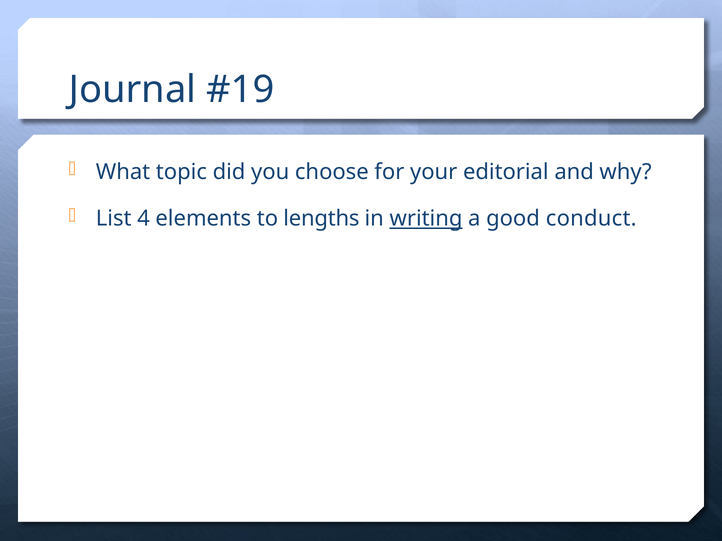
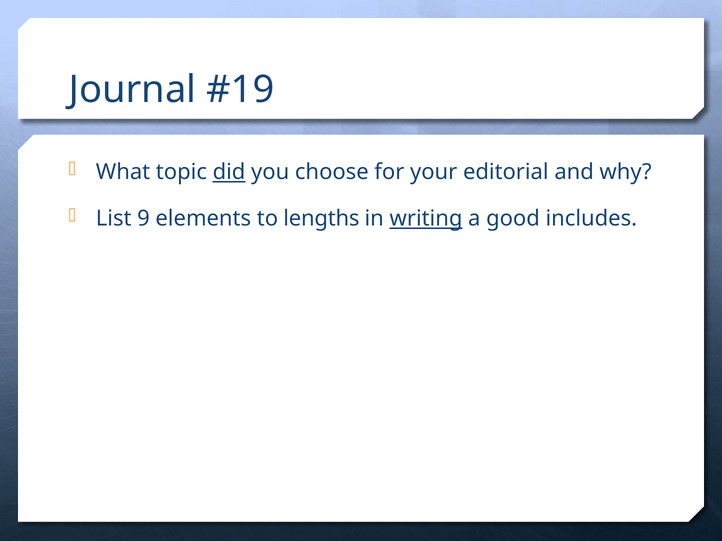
did underline: none -> present
4: 4 -> 9
conduct: conduct -> includes
